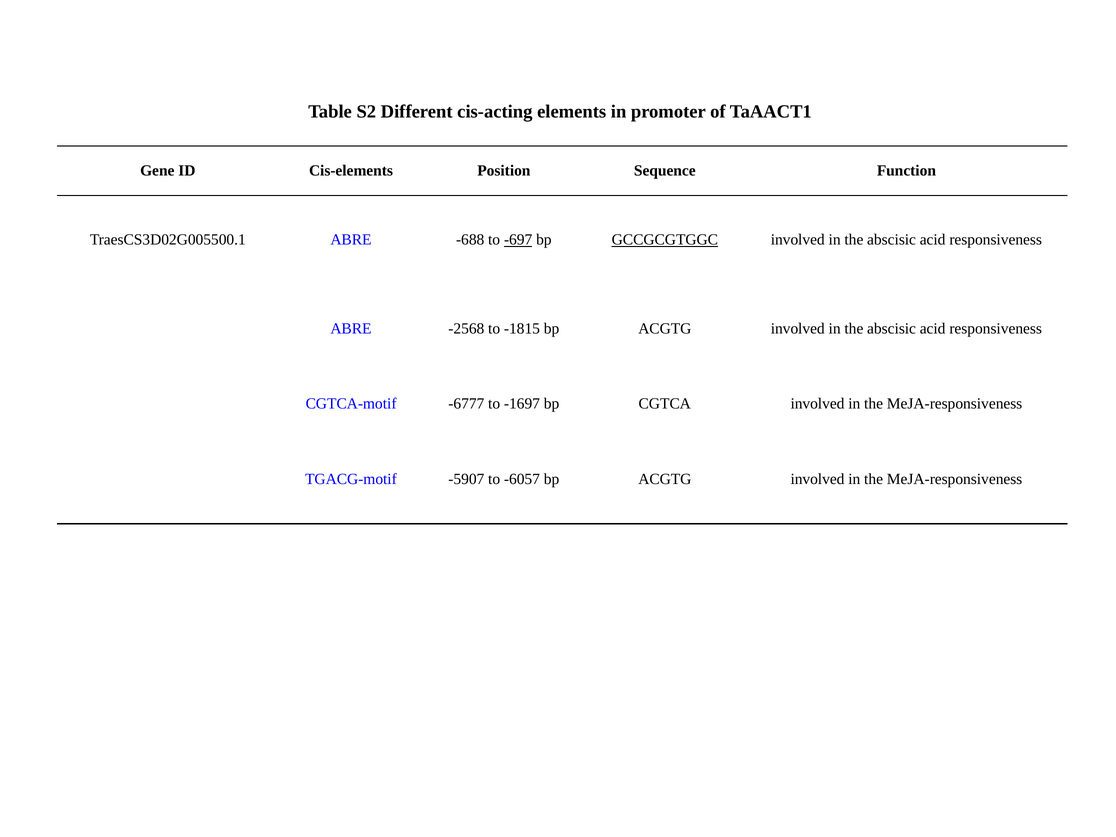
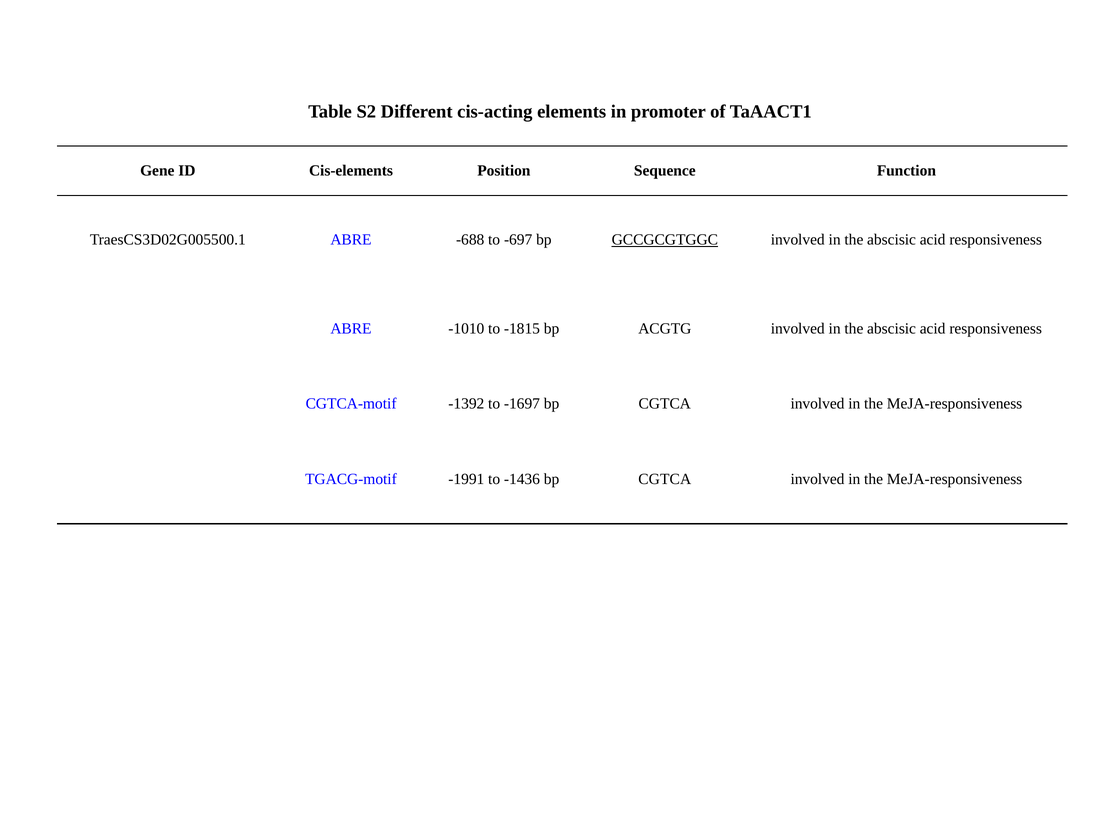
-697 underline: present -> none
-2568: -2568 -> -1010
-6777: -6777 -> -1392
-5907: -5907 -> -1991
-6057: -6057 -> -1436
ACGTG at (665, 479): ACGTG -> CGTCA
